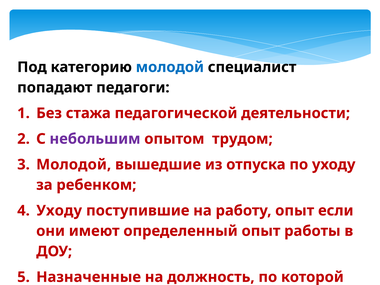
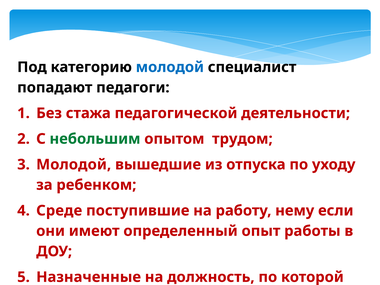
небольшим colour: purple -> green
Уходу at (59, 211): Уходу -> Среде
работу опыт: опыт -> нему
